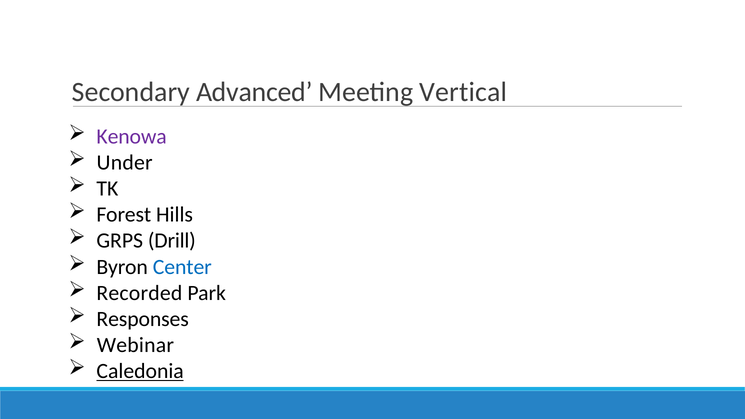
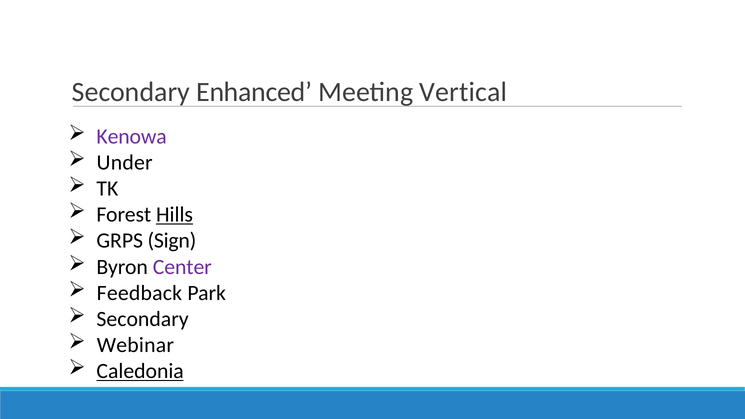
Advanced: Advanced -> Enhanced
Hills underline: none -> present
Drill: Drill -> Sign
Center colour: blue -> purple
Recorded: Recorded -> Feedback
Responses at (143, 319): Responses -> Secondary
